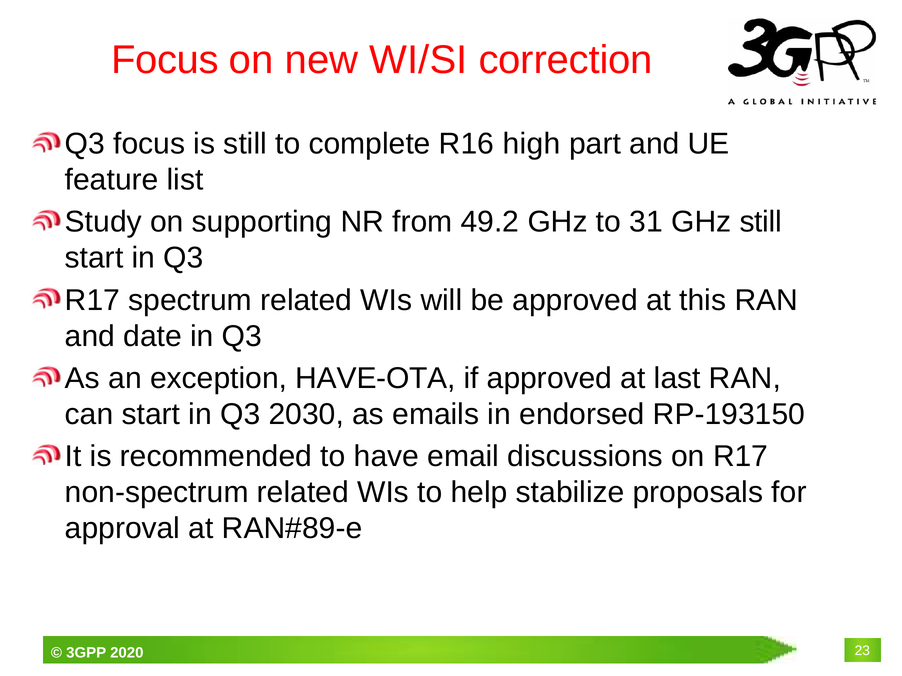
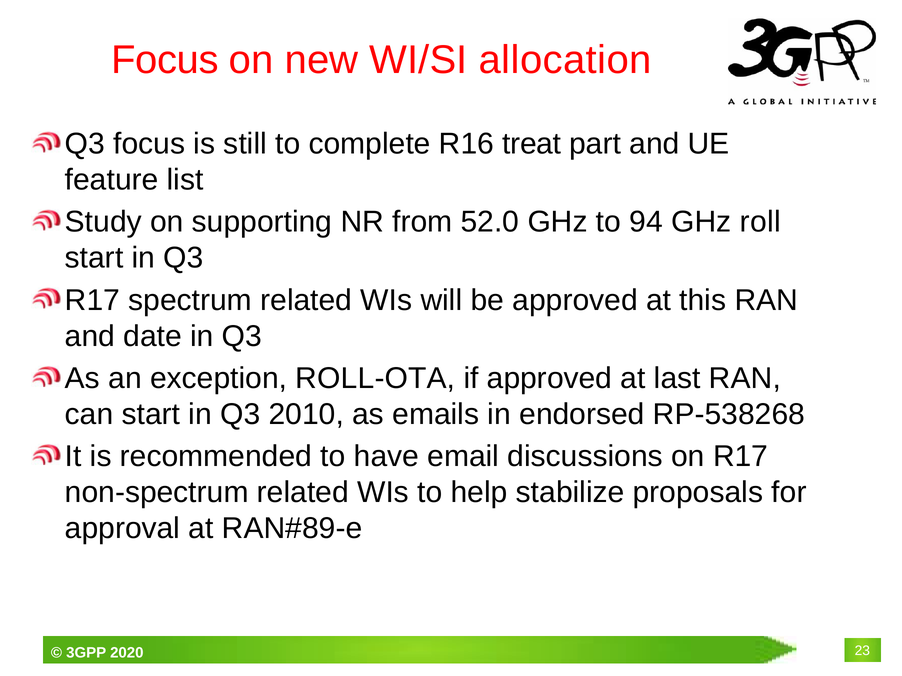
correction: correction -> allocation
high: high -> treat
49.2: 49.2 -> 52.0
31: 31 -> 94
GHz still: still -> roll
HAVE-OTA: HAVE-OTA -> ROLL-OTA
2030: 2030 -> 2010
RP-193150: RP-193150 -> RP-538268
